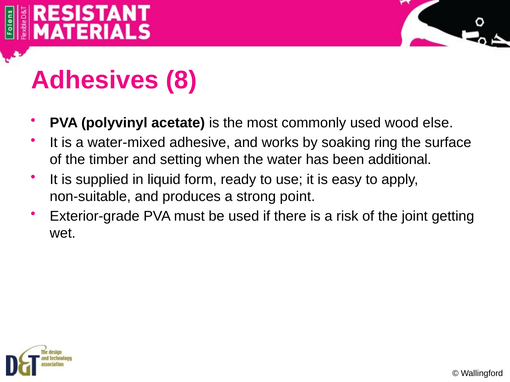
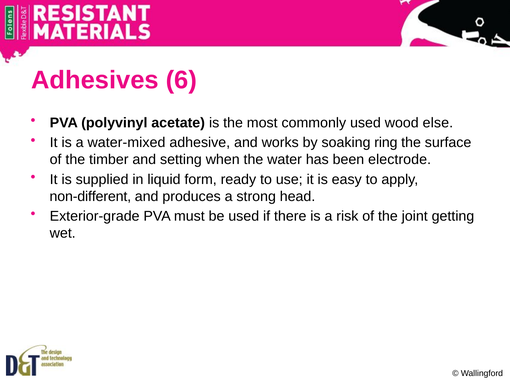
8: 8 -> 6
additional: additional -> electrode
non-suitable: non-suitable -> non-different
point: point -> head
